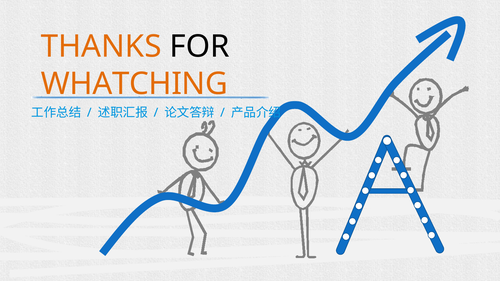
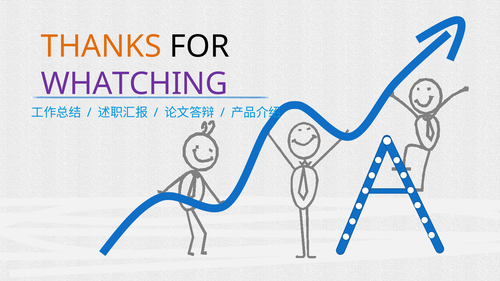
WHATCHING colour: orange -> purple
